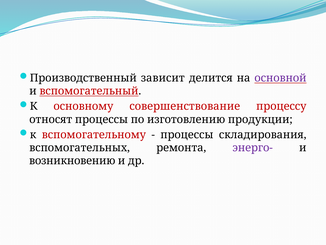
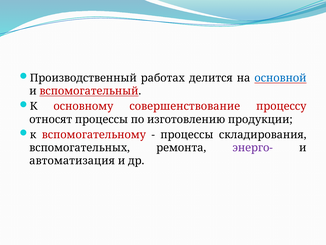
зависит: зависит -> работах
основной colour: purple -> blue
возникновению: возникновению -> автоматизация
